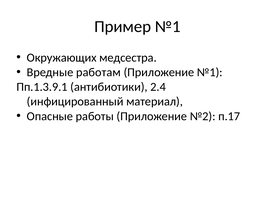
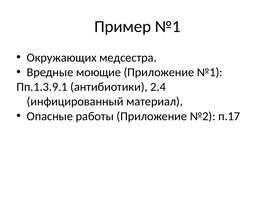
работам: работам -> моющие
